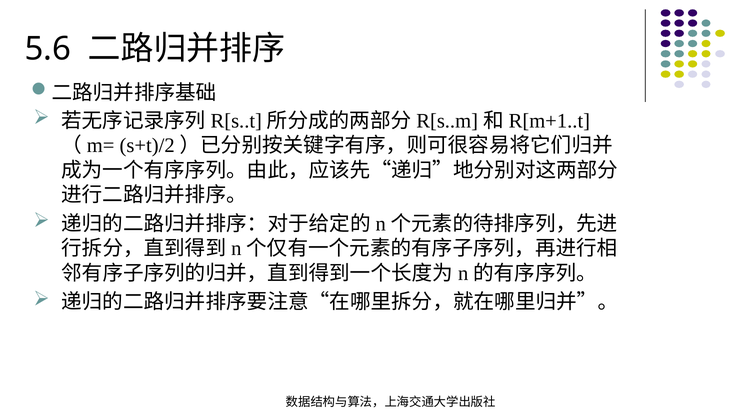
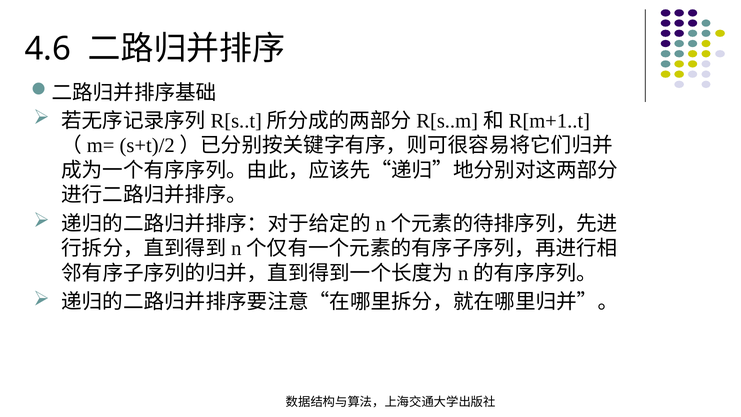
5.6: 5.6 -> 4.6
